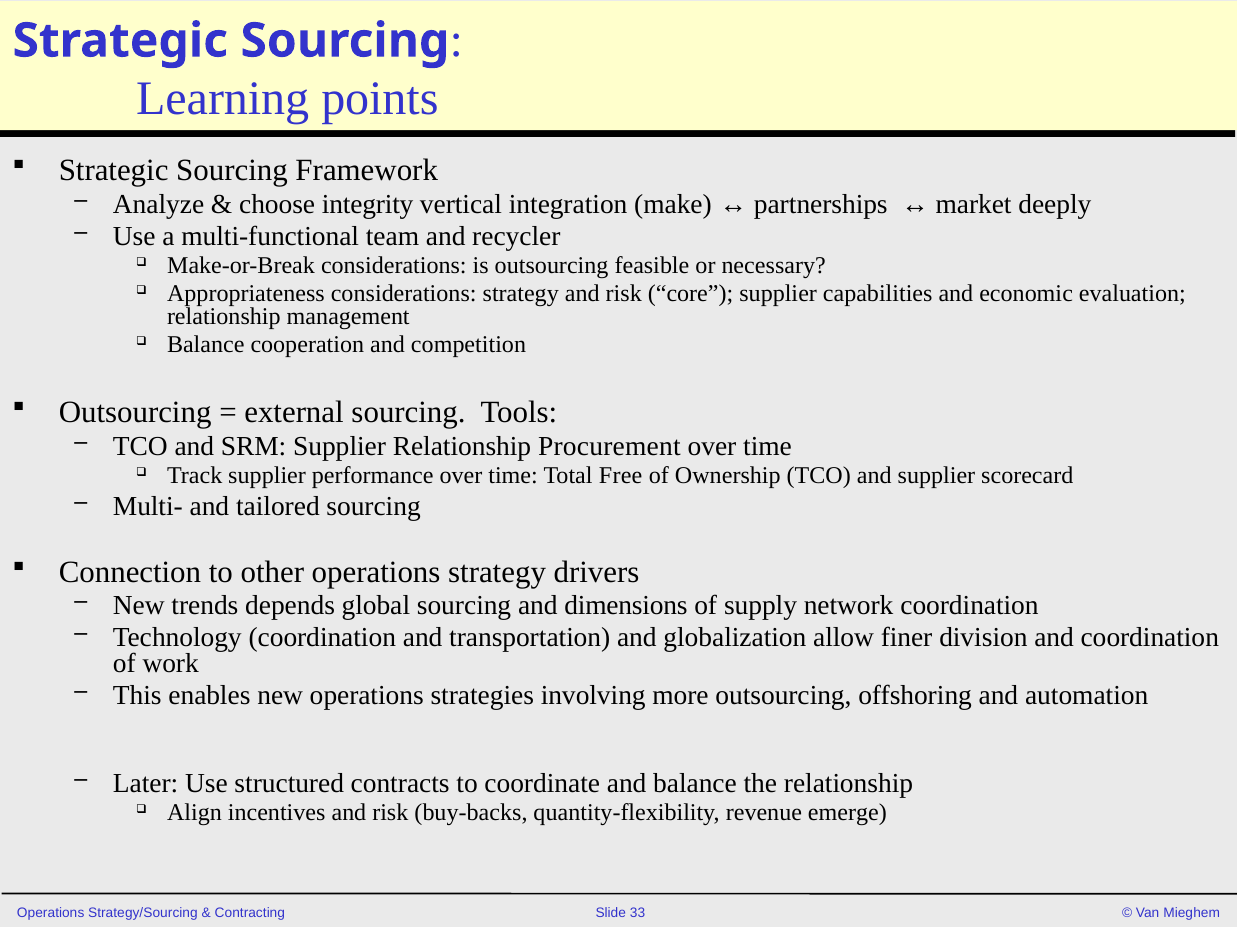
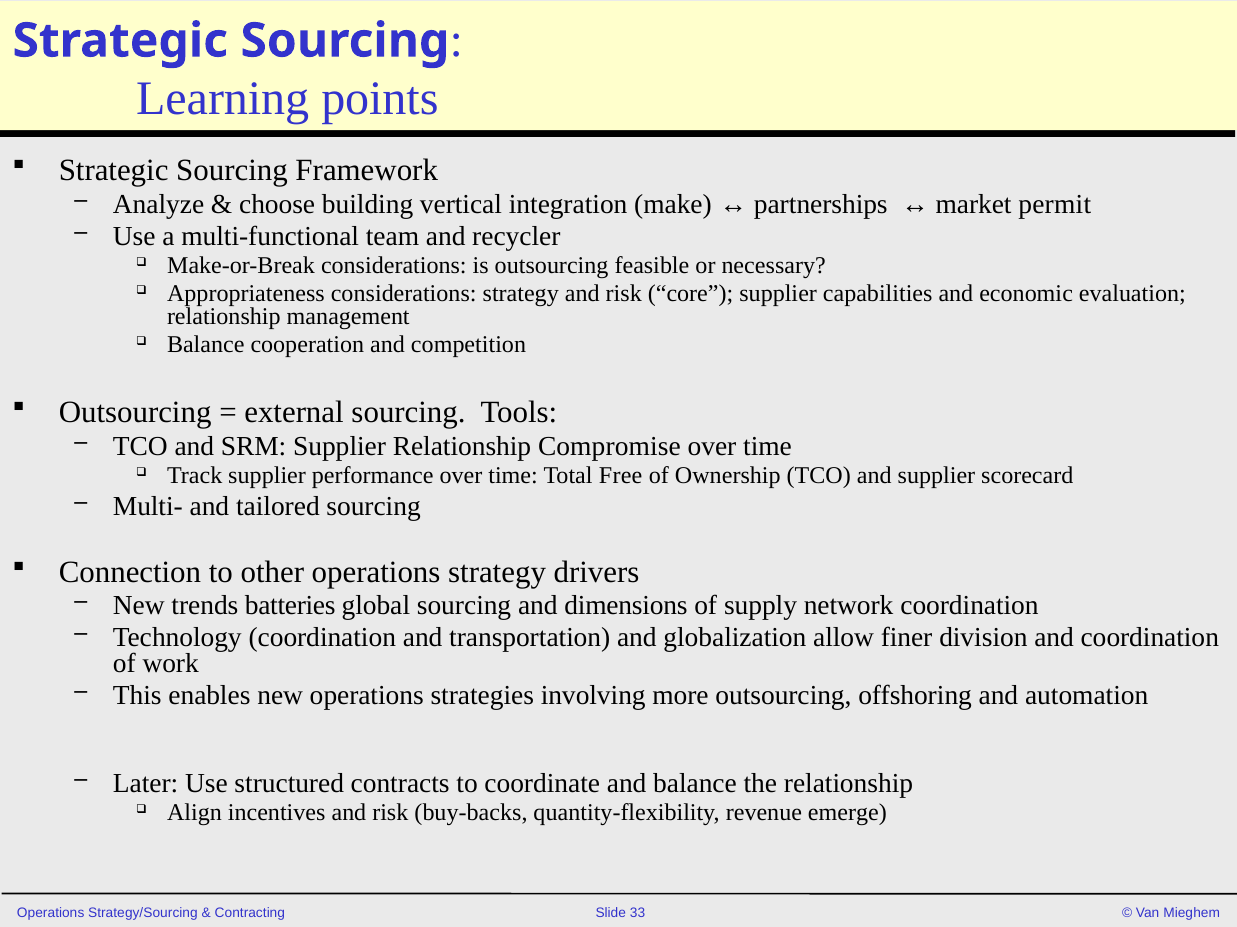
integrity: integrity -> building
deeply: deeply -> permit
Procurement: Procurement -> Compromise
depends: depends -> batteries
